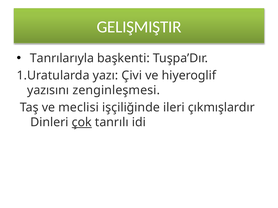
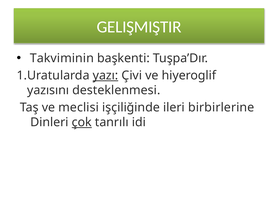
Tanrılarıyla: Tanrılarıyla -> Takviminin
yazı underline: none -> present
zenginleşmesi: zenginleşmesi -> desteklenmesi
çıkmışlardır: çıkmışlardır -> birbirlerine
